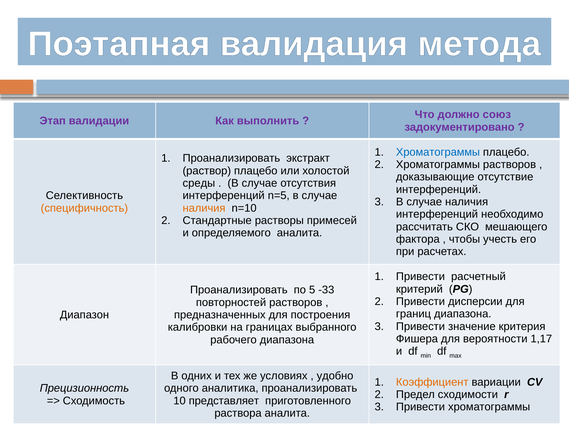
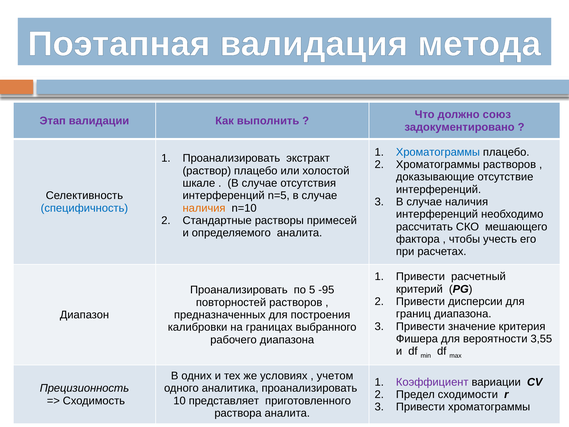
среды: среды -> шкале
специфичность colour: orange -> blue
-33: -33 -> -95
1,17: 1,17 -> 3,55
удобно: удобно -> учетом
Коэффициент colour: orange -> purple
